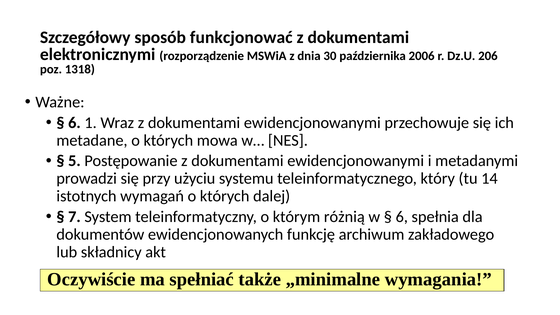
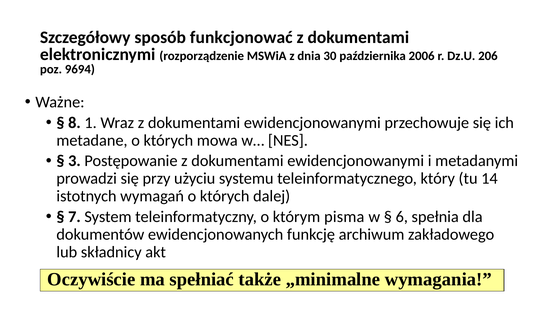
1318: 1318 -> 9694
6 at (74, 123): 6 -> 8
5: 5 -> 3
różnią: różnią -> pisma
